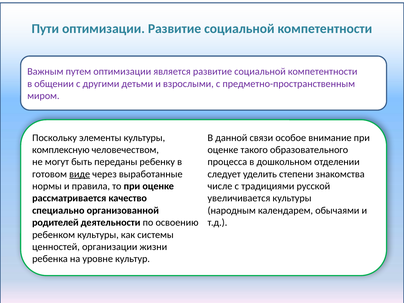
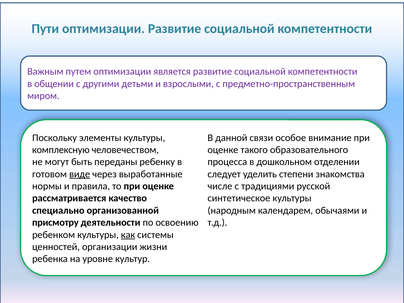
увеличивается: увеличивается -> синтетическое
родителей: родителей -> присмотру
как underline: none -> present
